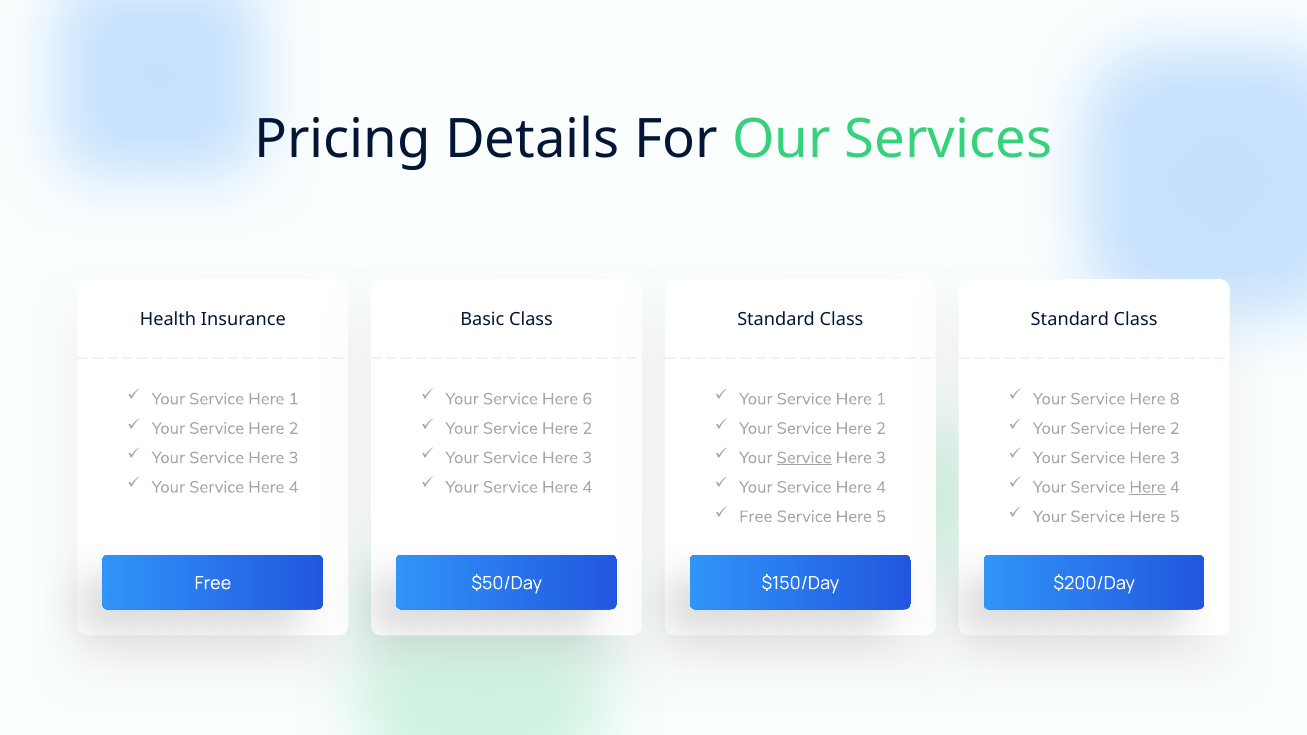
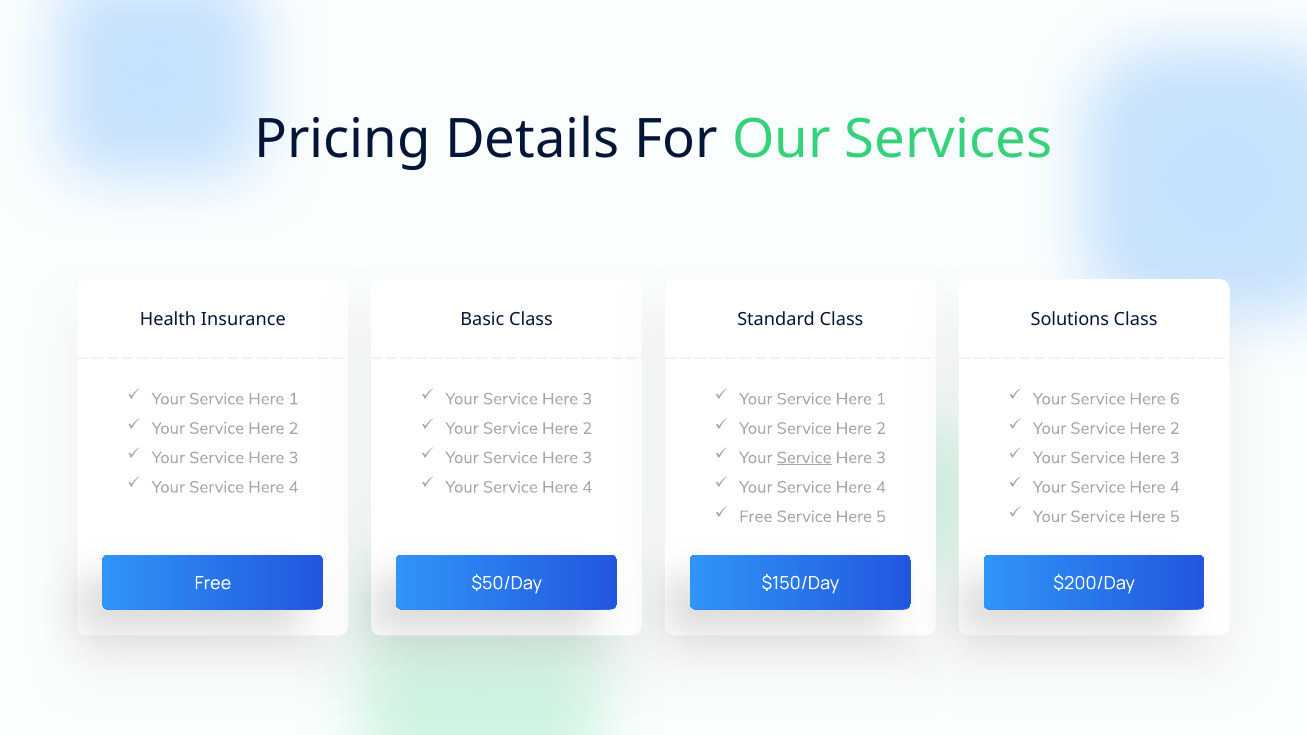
Standard at (1070, 320): Standard -> Solutions
6 at (587, 399): 6 -> 3
8: 8 -> 6
Here at (1148, 487) underline: present -> none
